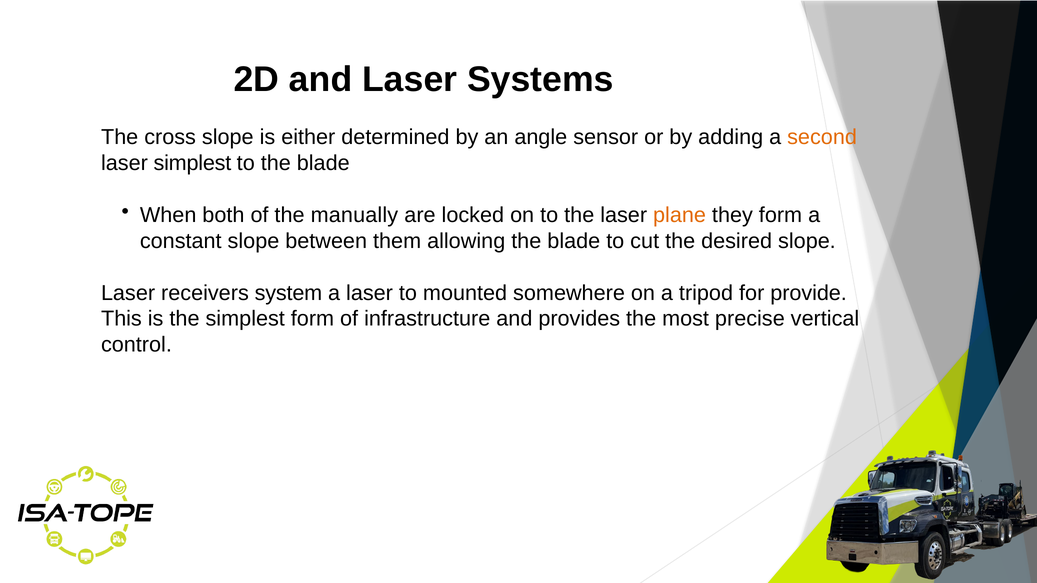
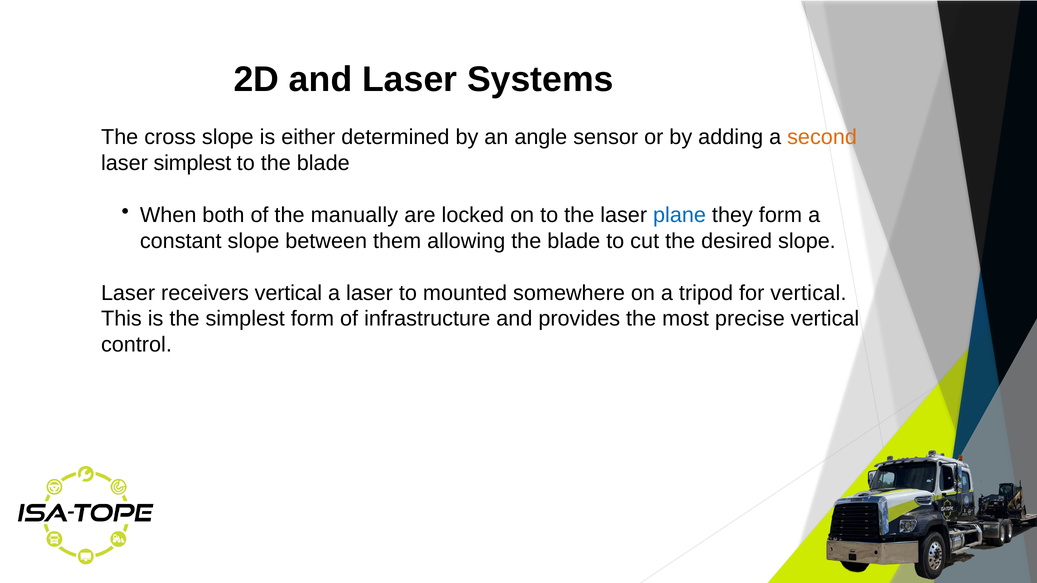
plane colour: orange -> blue
receivers system: system -> vertical
for provide: provide -> vertical
